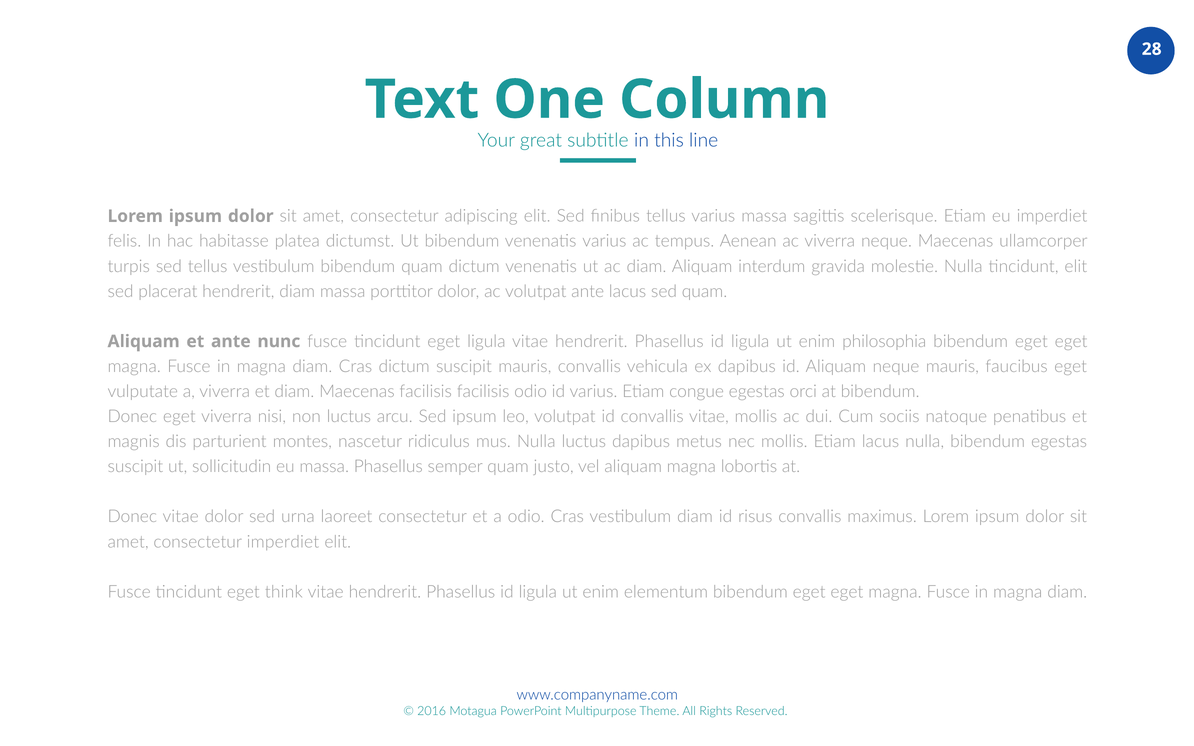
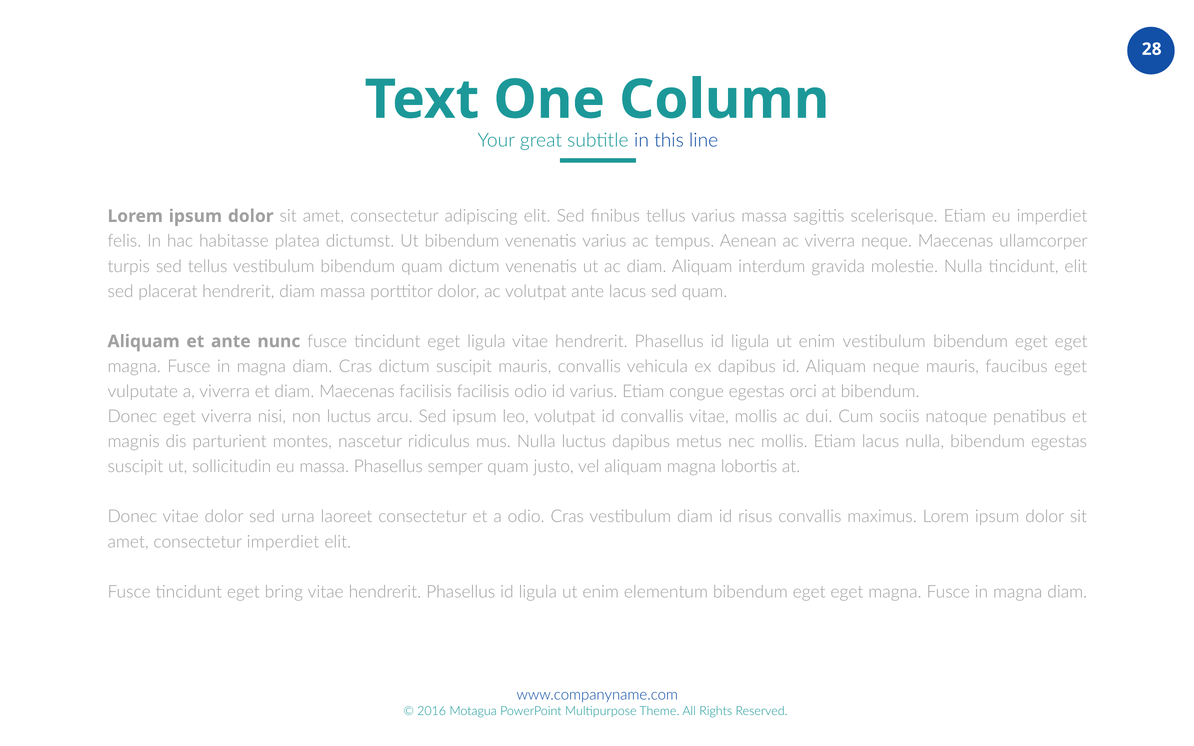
enim philosophia: philosophia -> vestibulum
think: think -> bring
